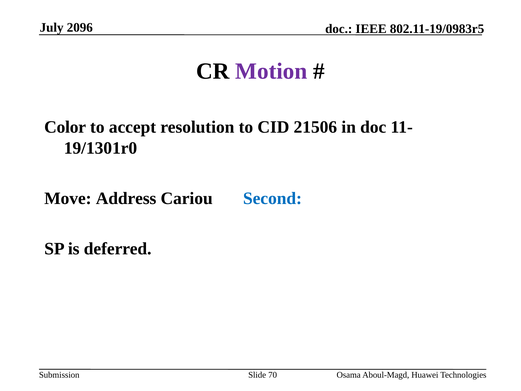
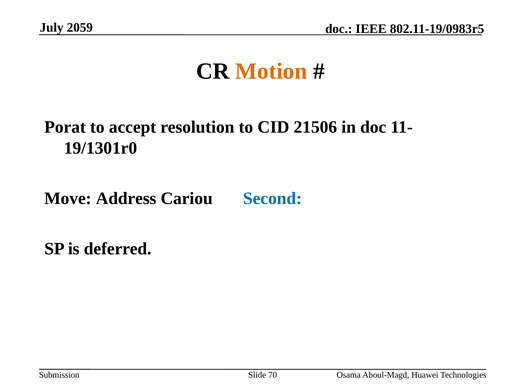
2096: 2096 -> 2059
Motion colour: purple -> orange
Color: Color -> Porat
